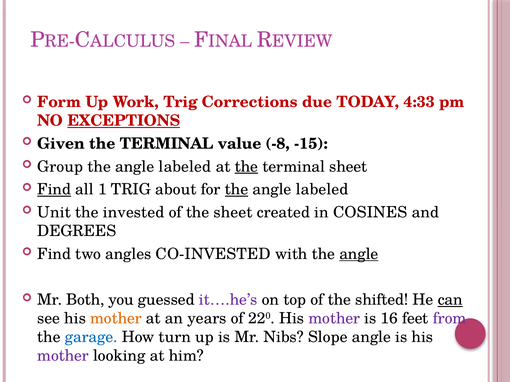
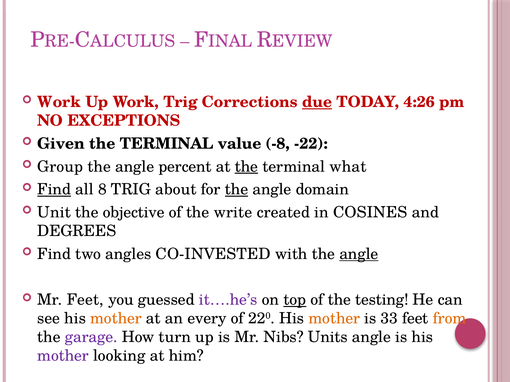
Form at (59, 102): Form -> Work
due underline: none -> present
4:33: 4:33 -> 4:26
EXCEPTIONS underline: present -> none
-15: -15 -> -22
labeled at (185, 167): labeled -> percent
terminal sheet: sheet -> what
1: 1 -> 8
labeled at (322, 190): labeled -> domain
invested: invested -> objective
the sheet: sheet -> write
Mr Both: Both -> Feet
top underline: none -> present
shifted: shifted -> testing
can underline: present -> none
years: years -> every
mother at (334, 319) colour: purple -> orange
16: 16 -> 33
from colour: purple -> orange
garage colour: blue -> purple
Slope: Slope -> Units
